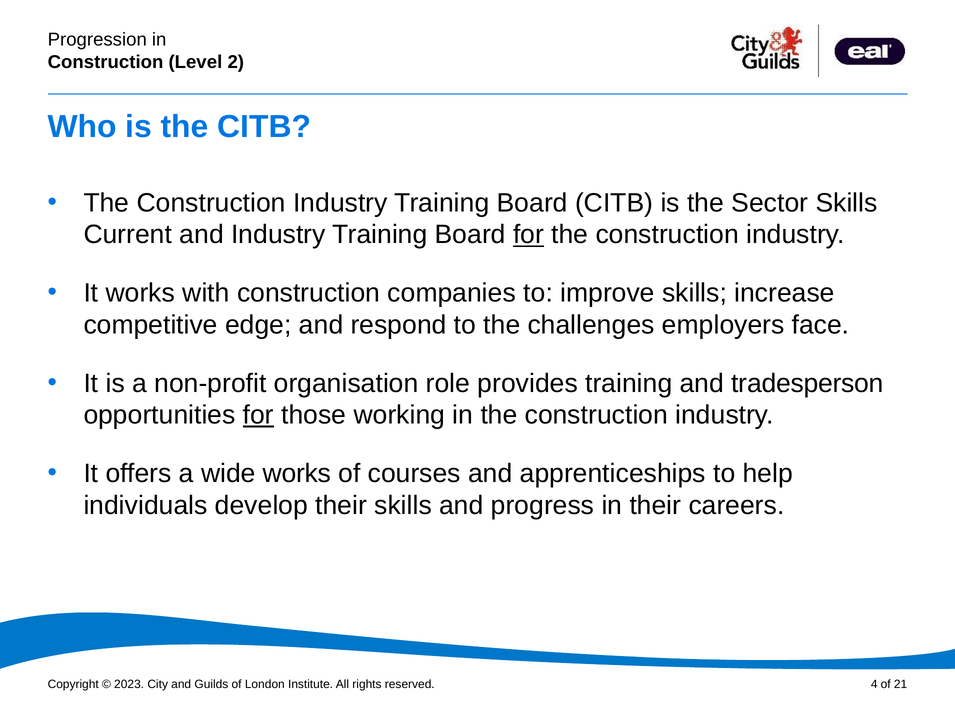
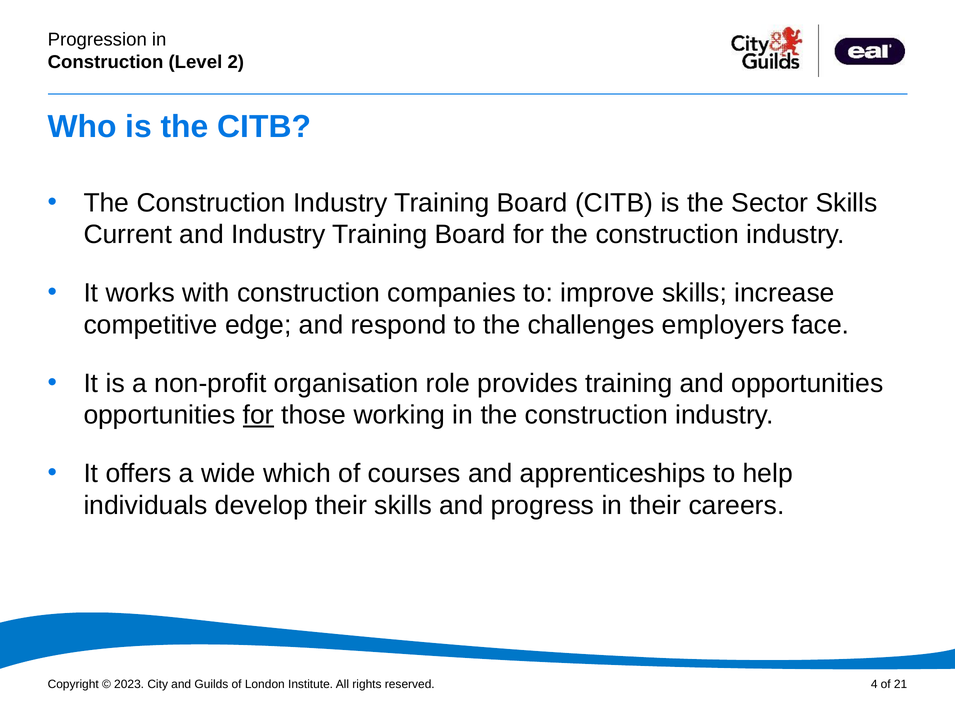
for at (529, 235) underline: present -> none
and tradesperson: tradesperson -> opportunities
wide works: works -> which
